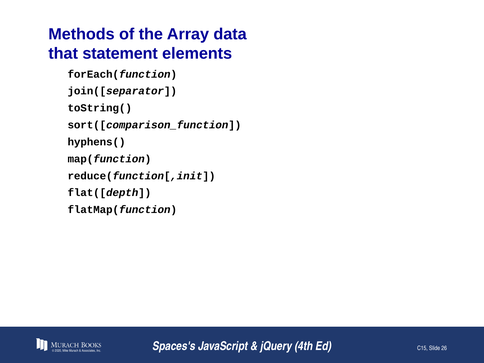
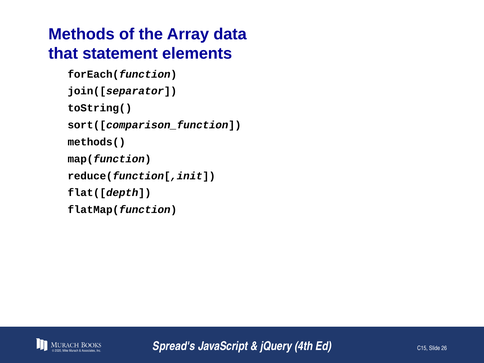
hyphens(: hyphens( -> methods(
Spaces's: Spaces's -> Spread's
